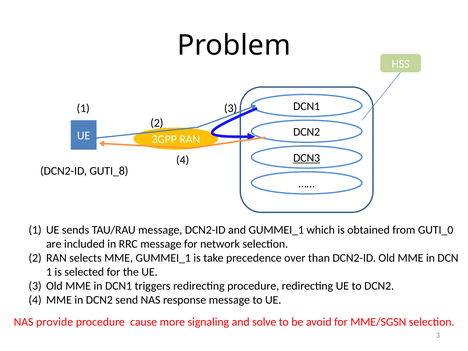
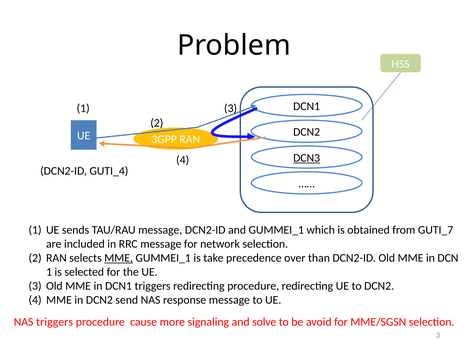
GUTI_8: GUTI_8 -> GUTI_4
GUTI_0: GUTI_0 -> GUTI_7
MME at (119, 258) underline: none -> present
NAS provide: provide -> triggers
